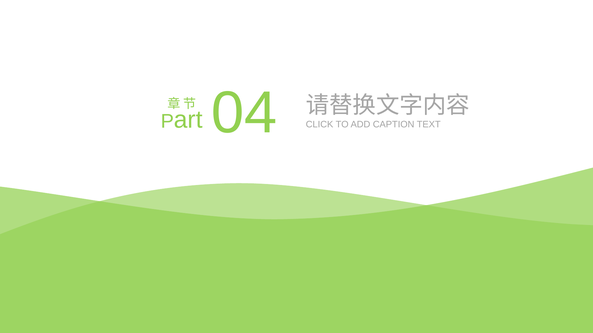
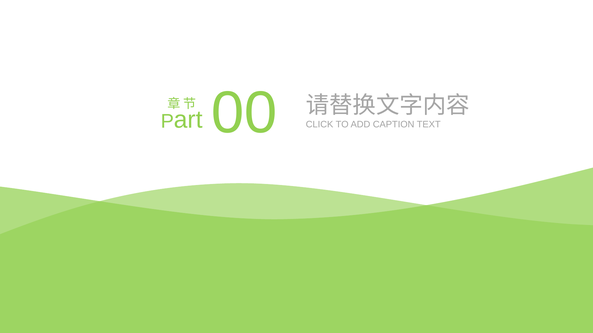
04: 04 -> 00
